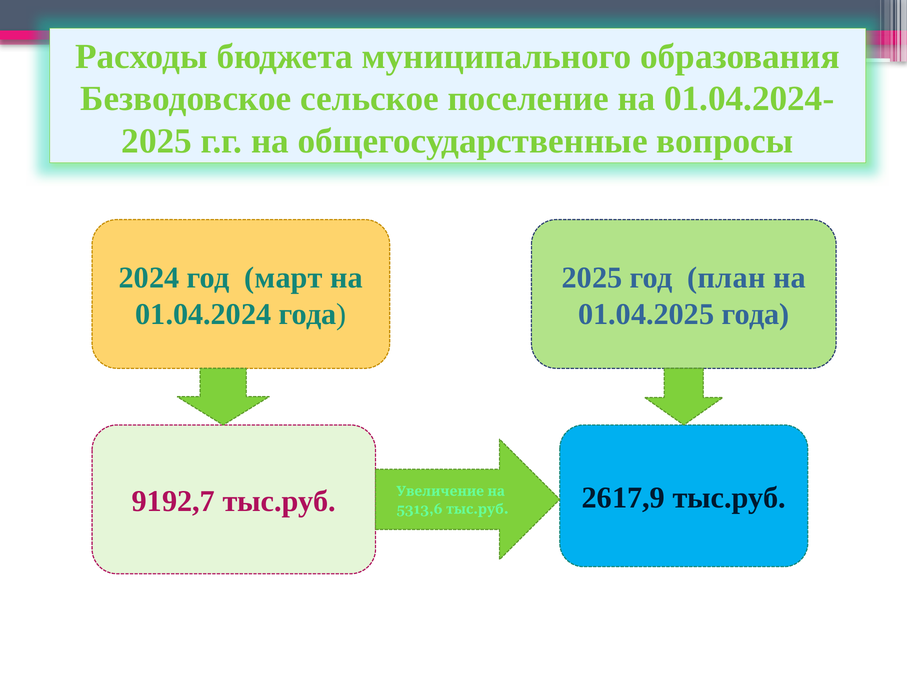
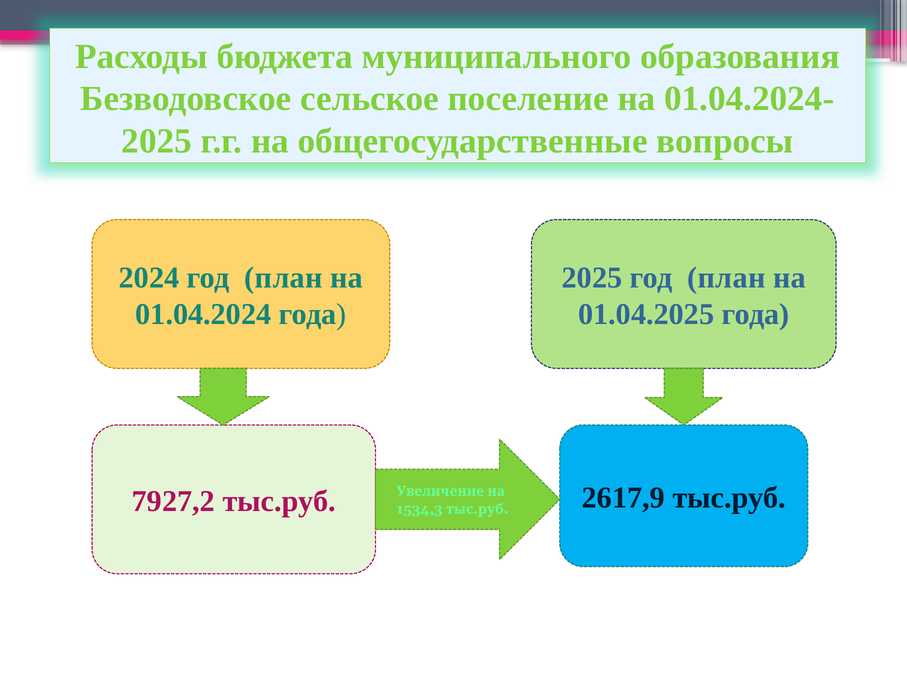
2024 год март: март -> план
9192,7: 9192,7 -> 7927,2
5313,6: 5313,6 -> 1534,3
